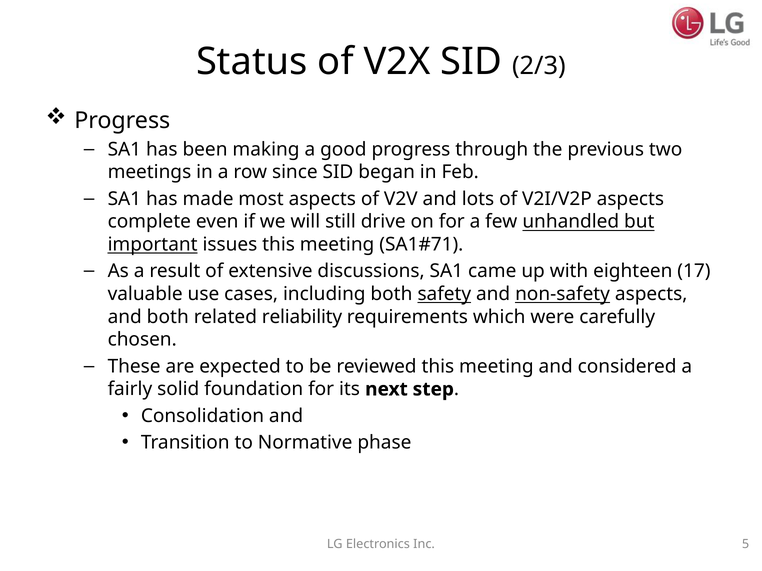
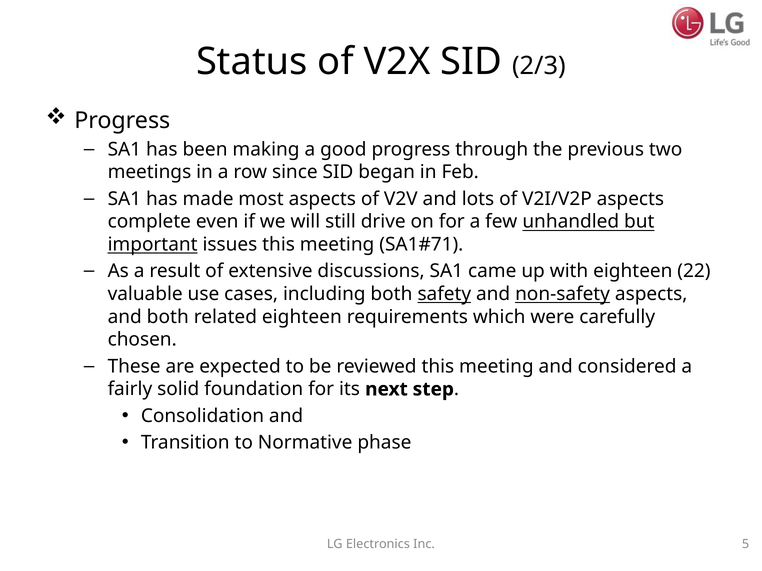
17: 17 -> 22
related reliability: reliability -> eighteen
